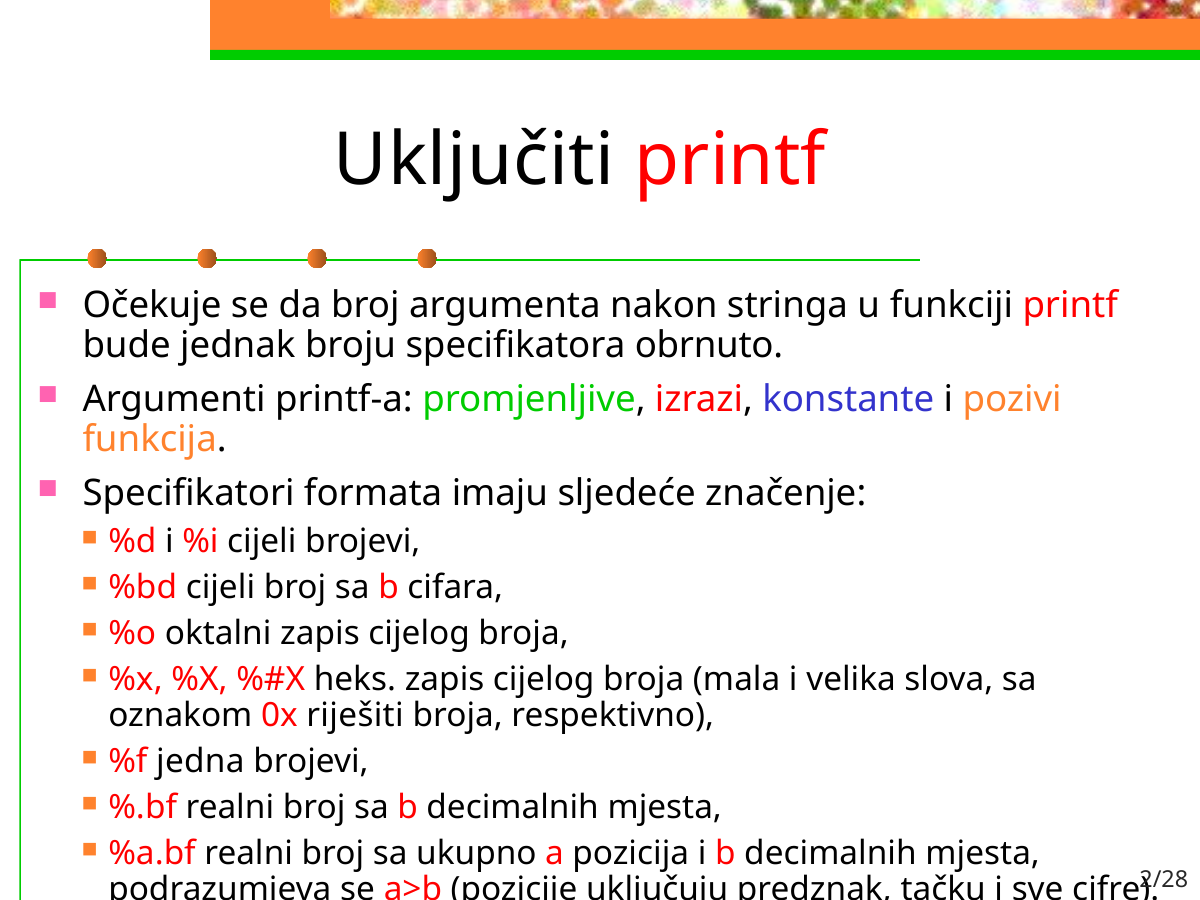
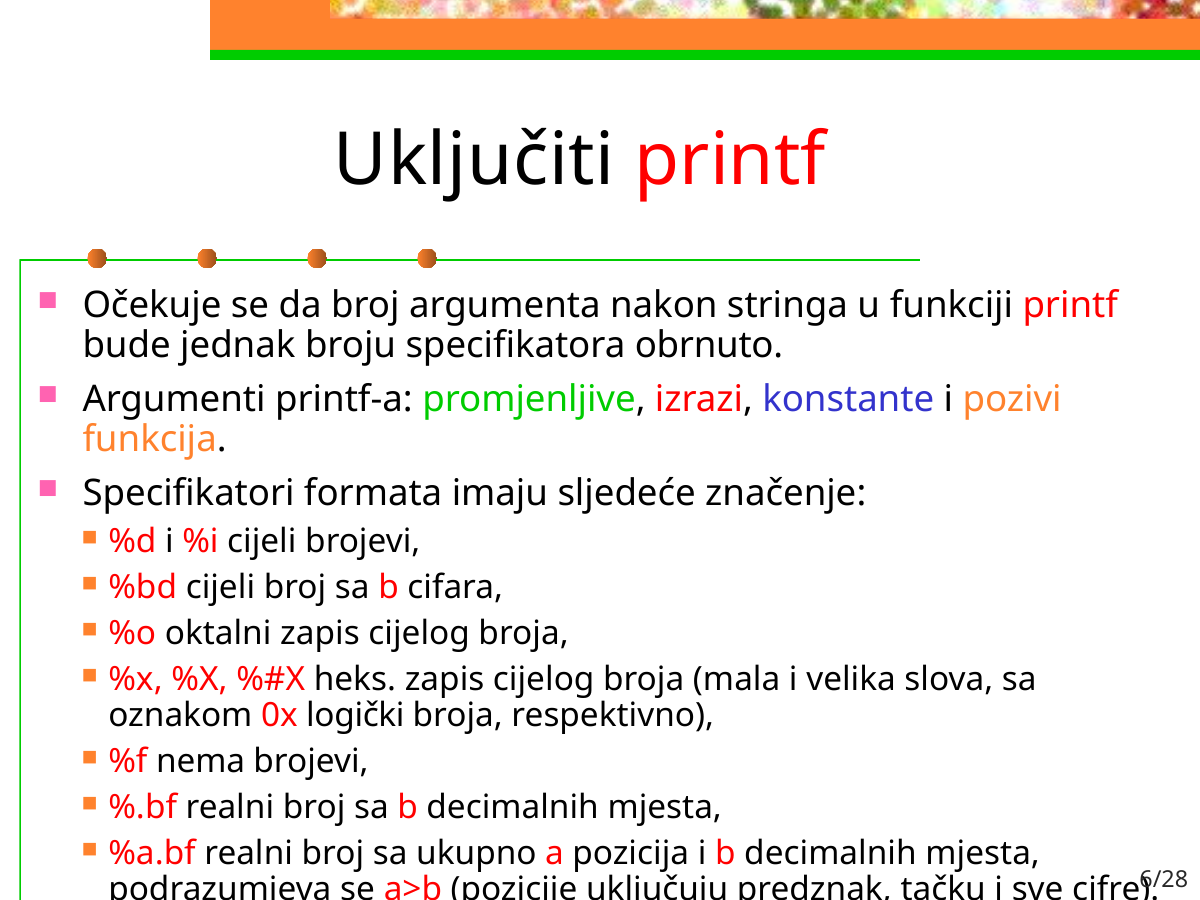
riješiti: riješiti -> logički
jedna: jedna -> nema
2/28: 2/28 -> 6/28
